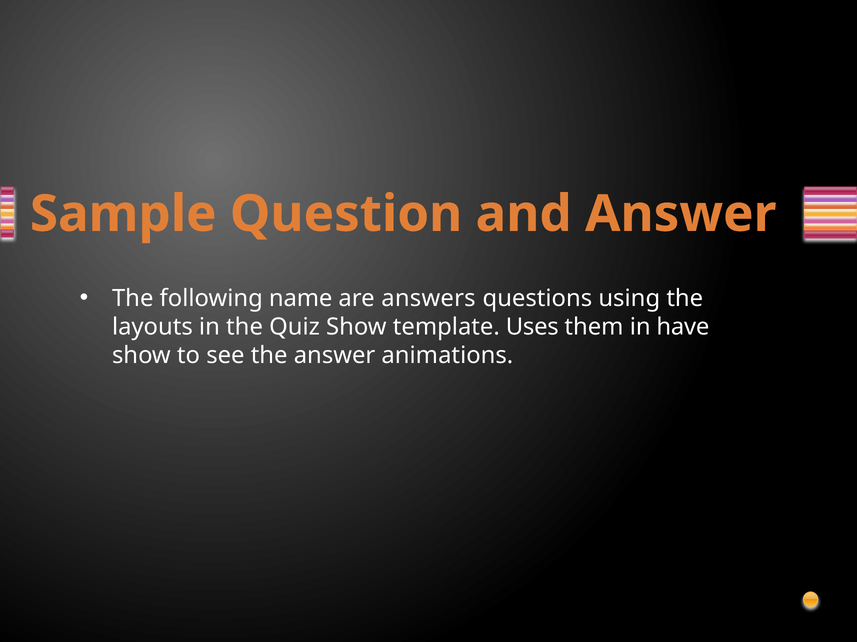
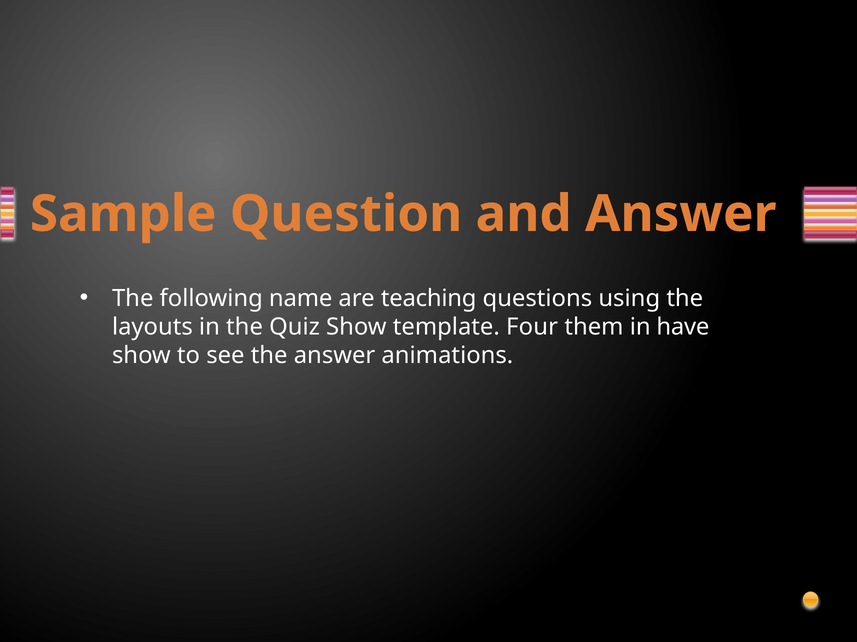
answers: answers -> teaching
Uses: Uses -> Four
